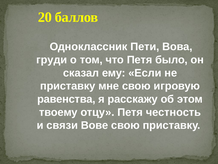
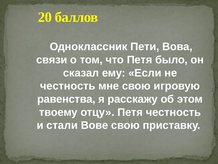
груди: груди -> связи
приставку at (68, 86): приставку -> честность
связи: связи -> стали
